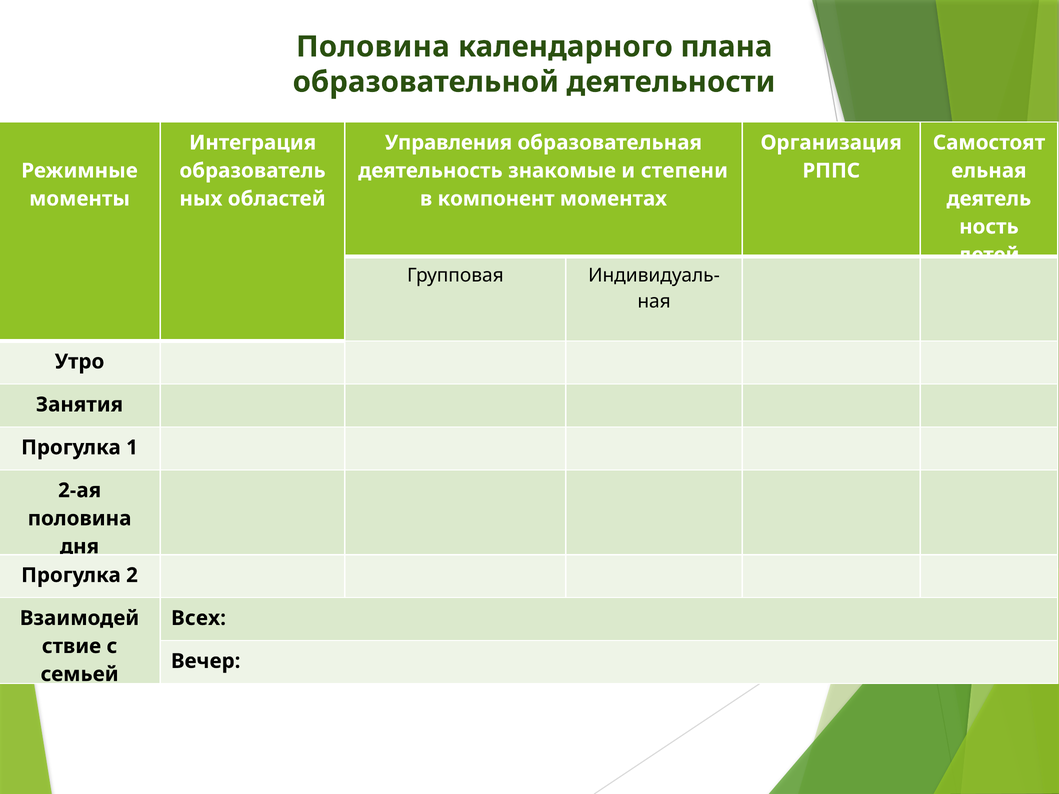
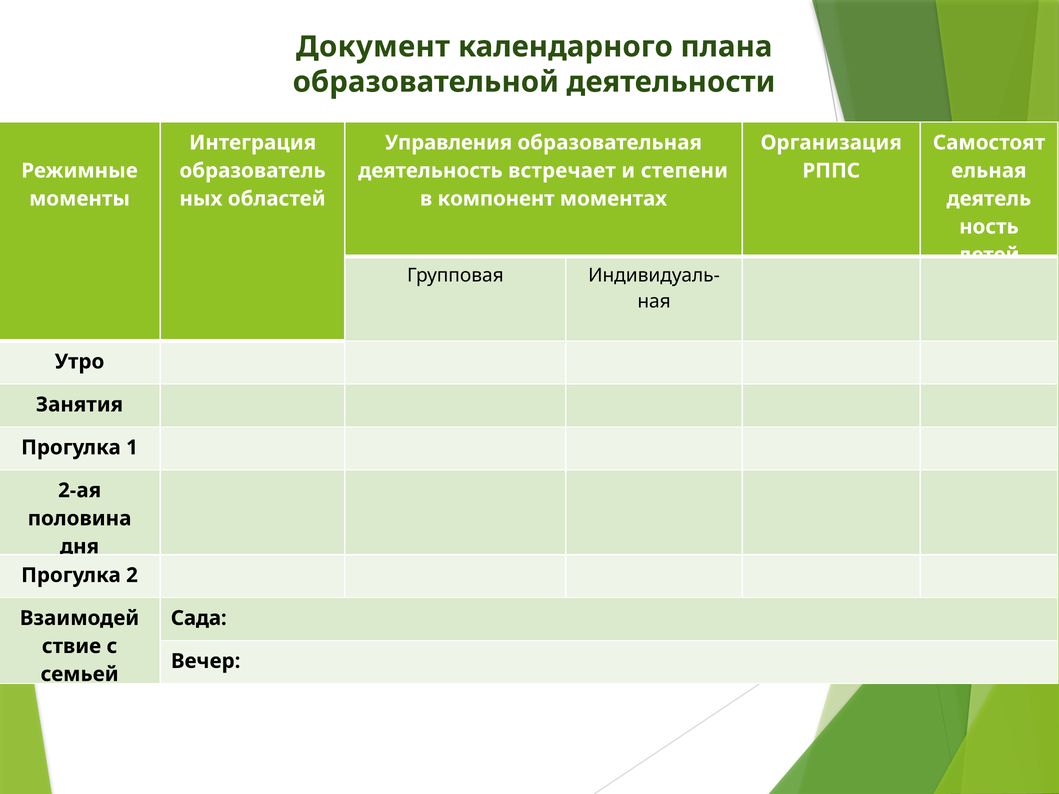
Половина at (373, 47): Половина -> Документ
знакомые: знакомые -> встречает
Всех: Всех -> Сада
